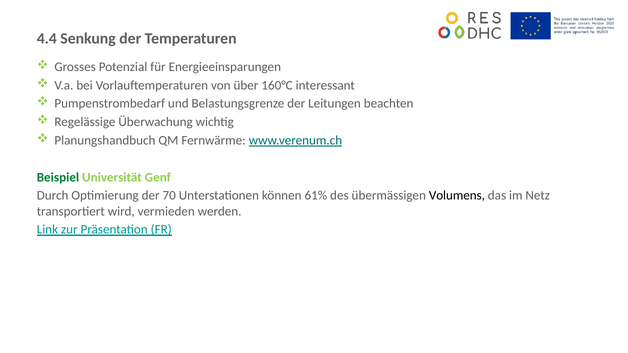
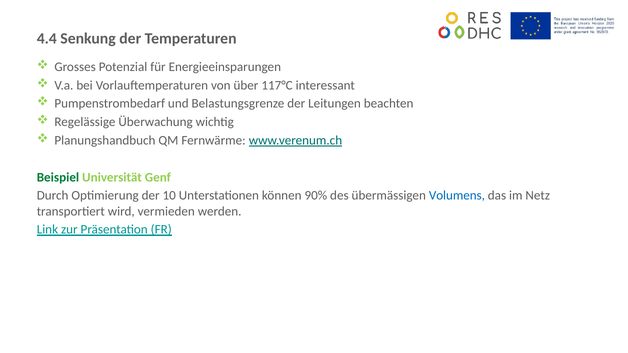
160°C: 160°C -> 117°C
70: 70 -> 10
61%: 61% -> 90%
Volumens colour: black -> blue
